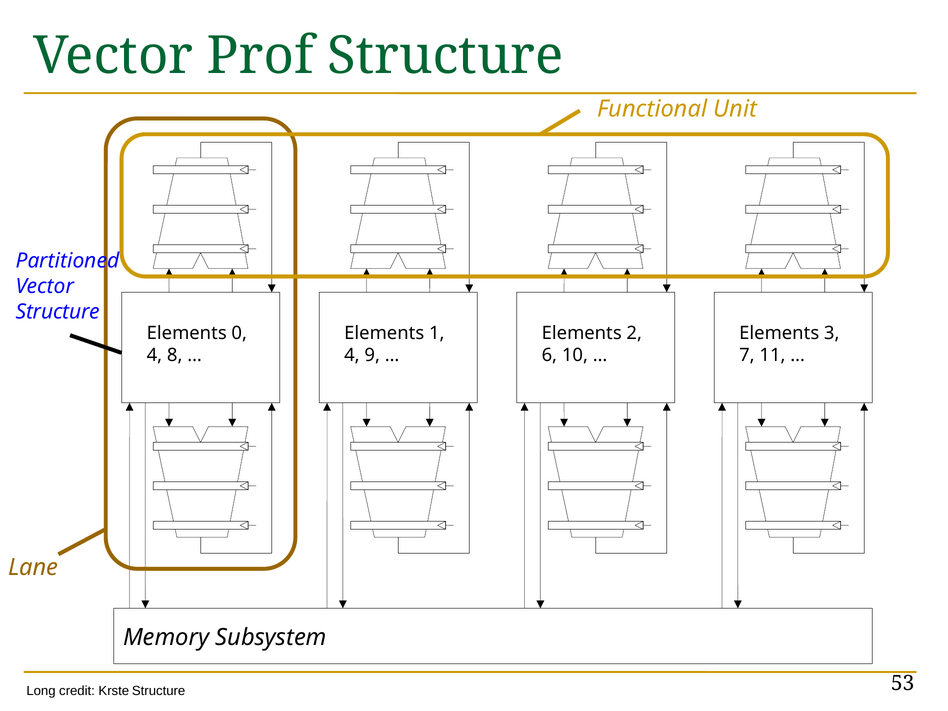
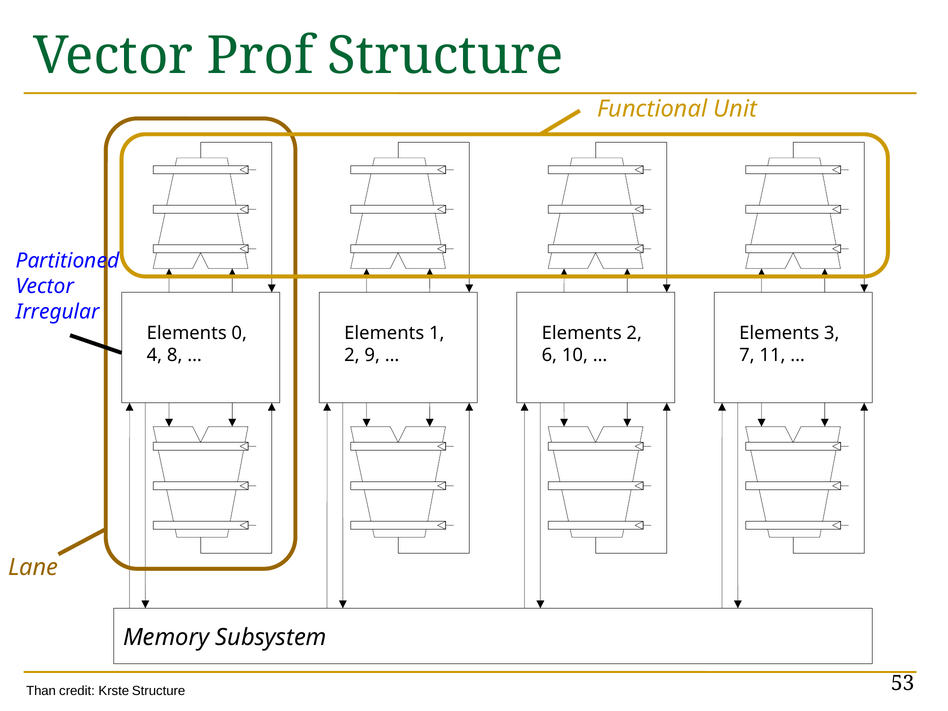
Structure at (58, 312): Structure -> Irregular
4 at (352, 355): 4 -> 2
Long: Long -> Than
